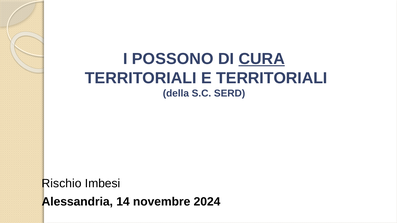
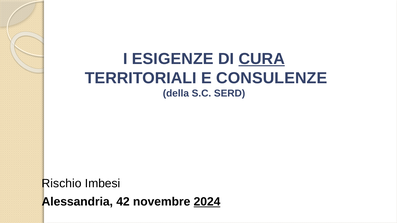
POSSONO: POSSONO -> ESIGENZE
E TERRITORIALI: TERRITORIALI -> CONSULENZE
14: 14 -> 42
2024 underline: none -> present
